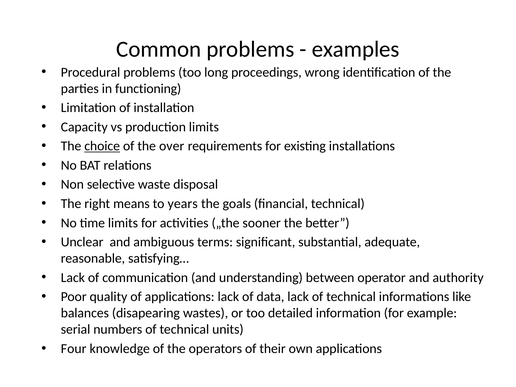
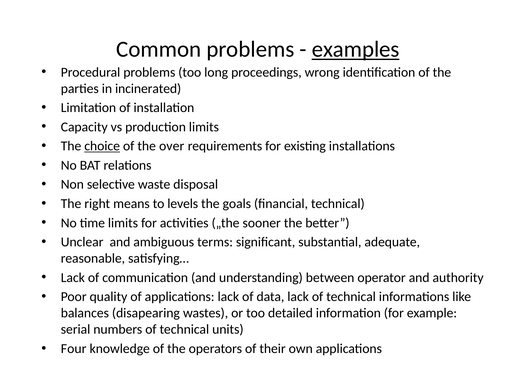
examples underline: none -> present
functioning: functioning -> incinerated
years: years -> levels
